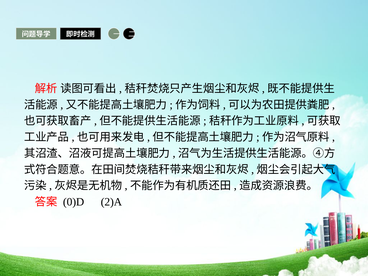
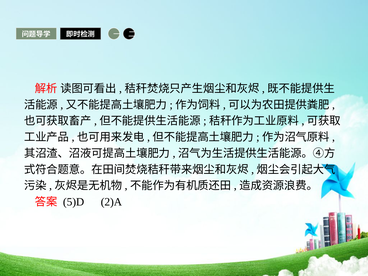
0)D: 0)D -> 5)D
